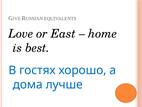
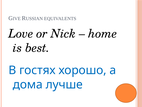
East: East -> Nick
